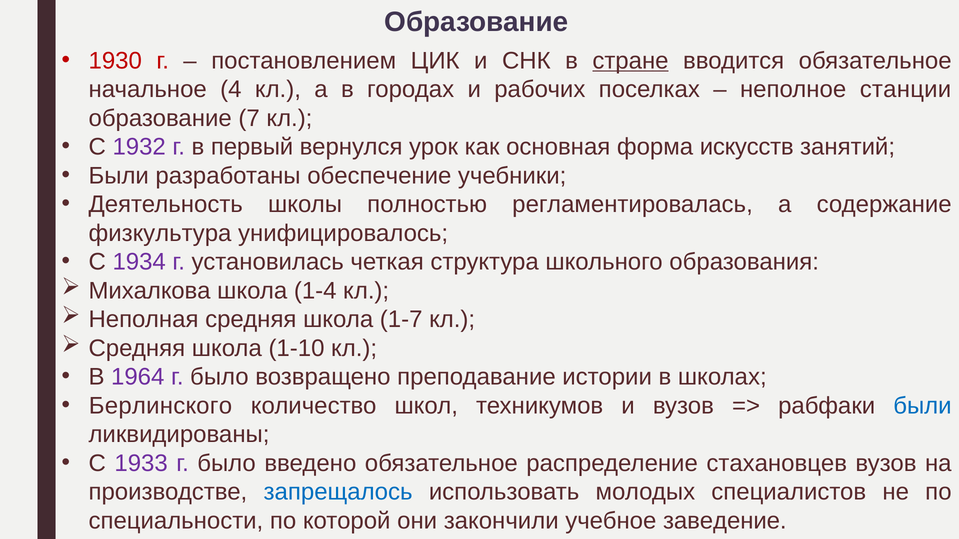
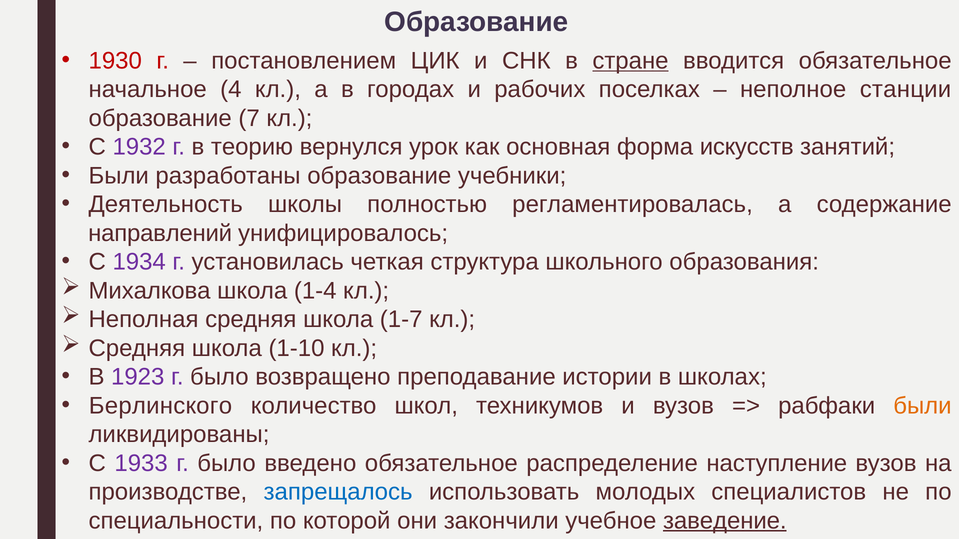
первый: первый -> теорию
разработаны обеспечение: обеспечение -> образование
физкультура: физкультура -> направлений
1964: 1964 -> 1923
были at (922, 406) colour: blue -> orange
стахановцев: стахановцев -> наступление
заведение underline: none -> present
